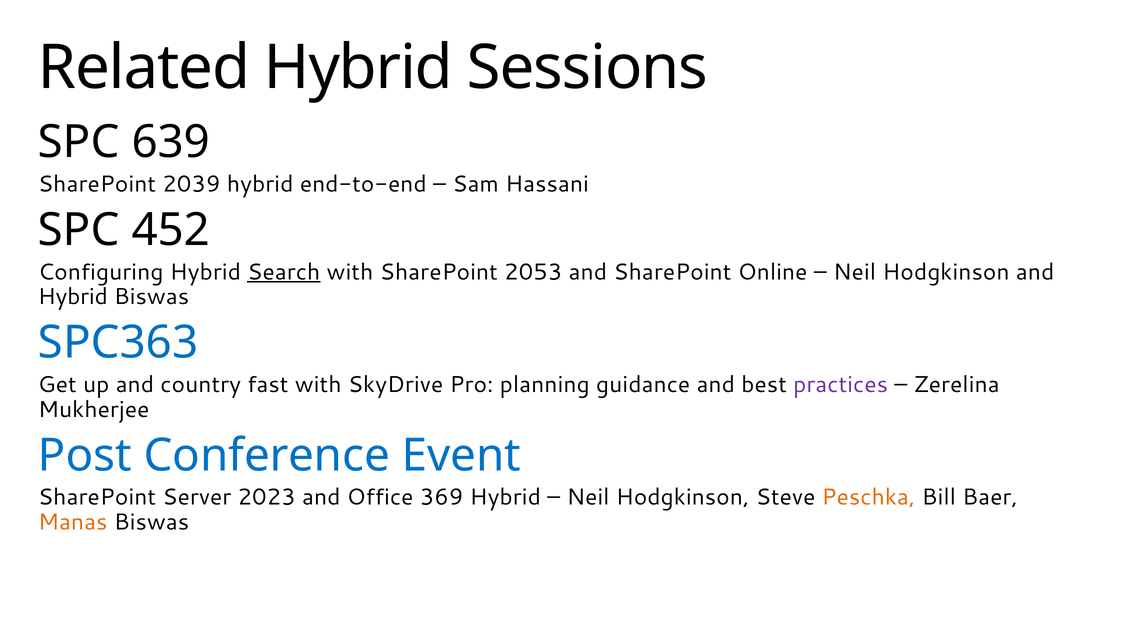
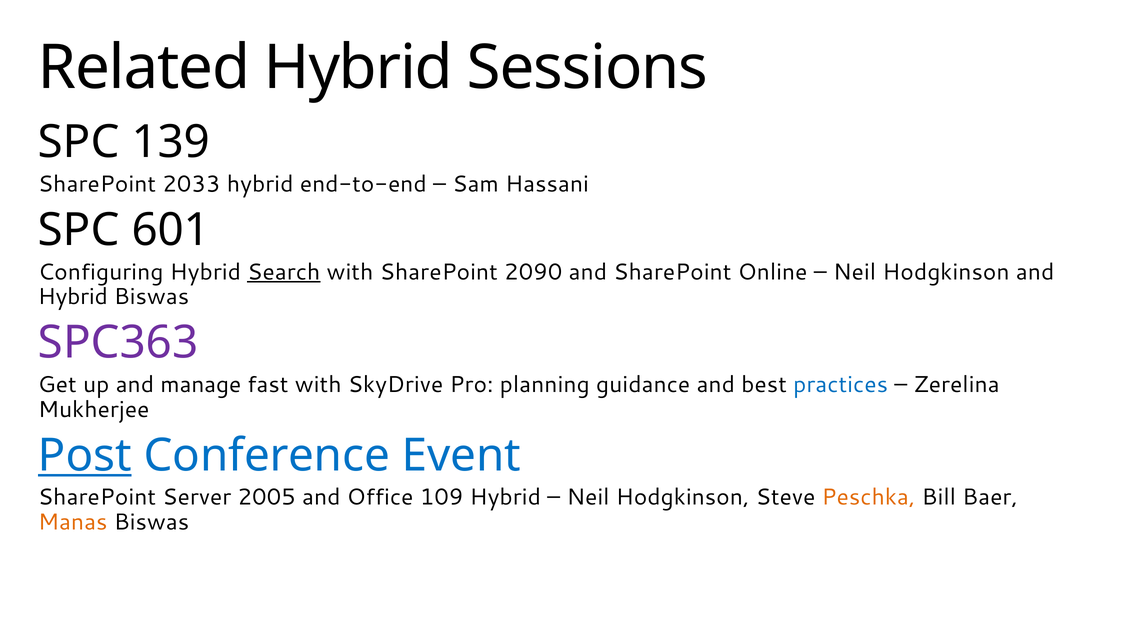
639: 639 -> 139
2039: 2039 -> 2033
452: 452 -> 601
2053: 2053 -> 2090
SPC363 colour: blue -> purple
country: country -> manage
practices colour: purple -> blue
Post underline: none -> present
2023: 2023 -> 2005
369: 369 -> 109
